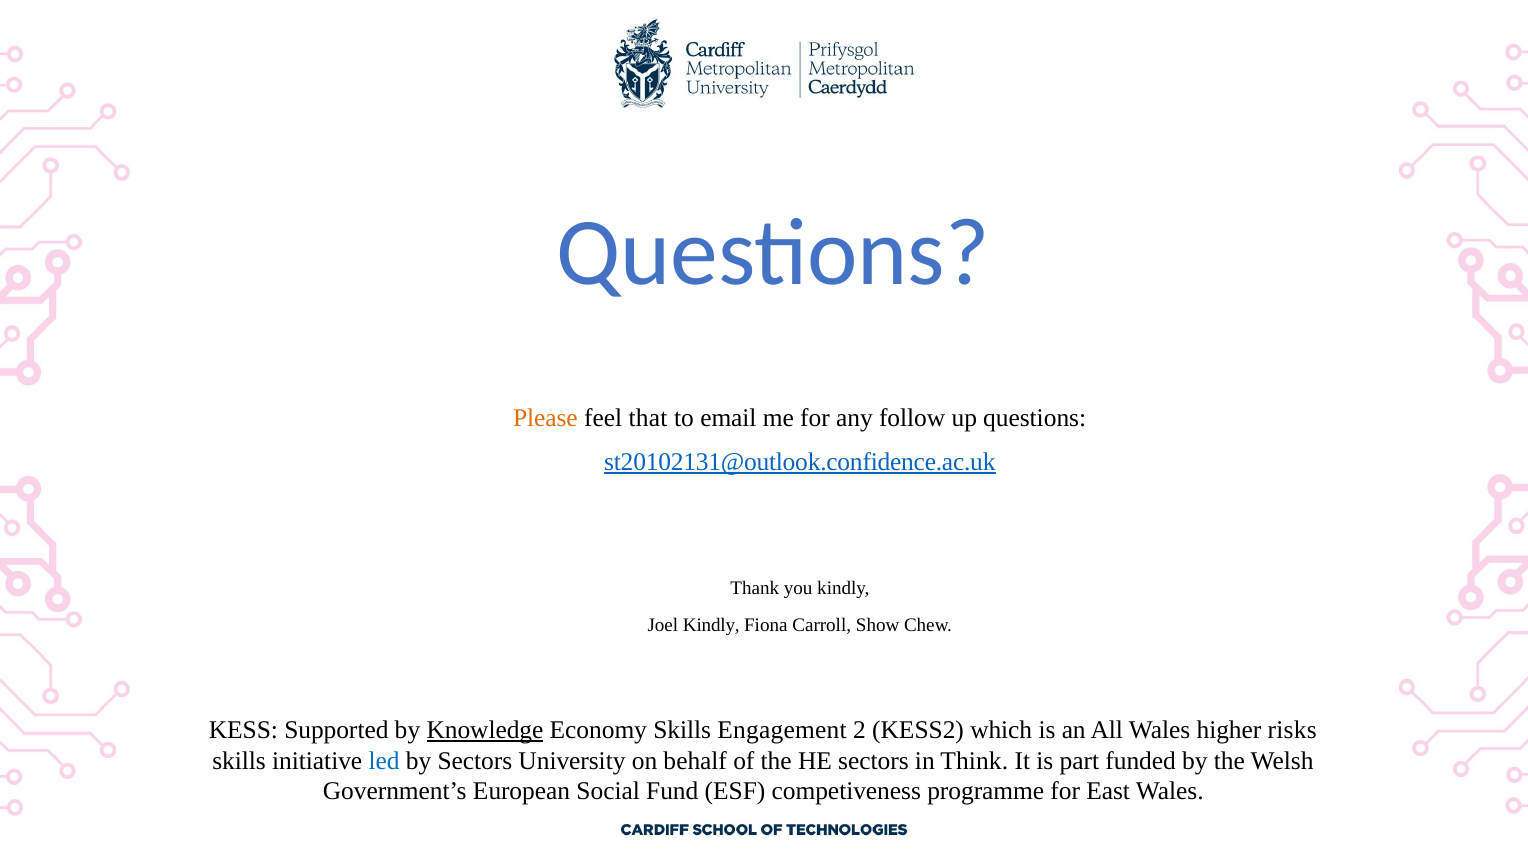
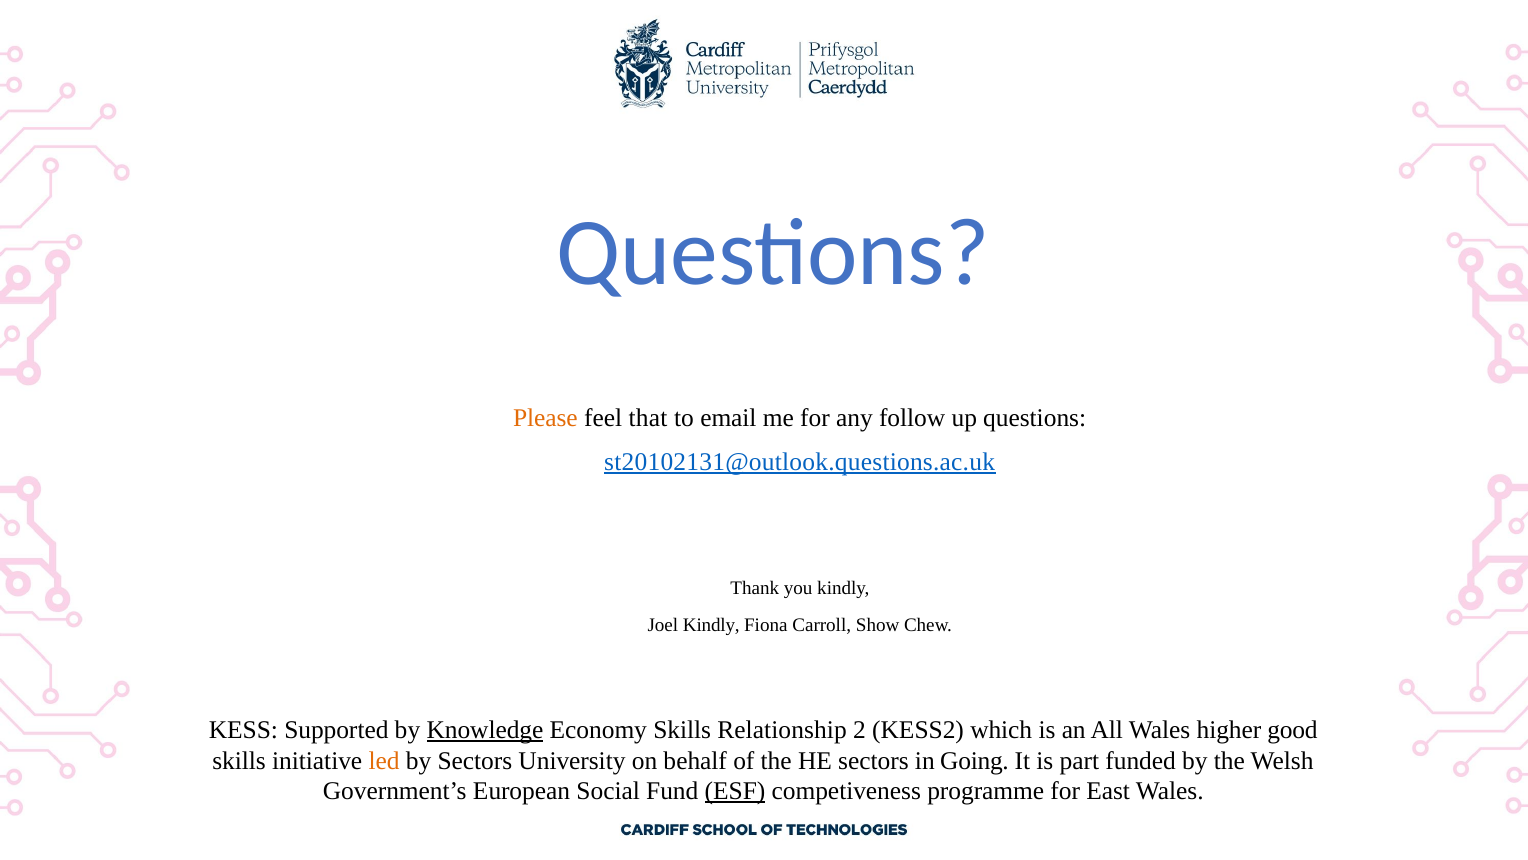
st20102131@outlook.confidence.ac.uk: st20102131@outlook.confidence.ac.uk -> st20102131@outlook.questions.ac.uk
Engagement: Engagement -> Relationship
risks: risks -> good
led colour: blue -> orange
Think: Think -> Going
ESF underline: none -> present
